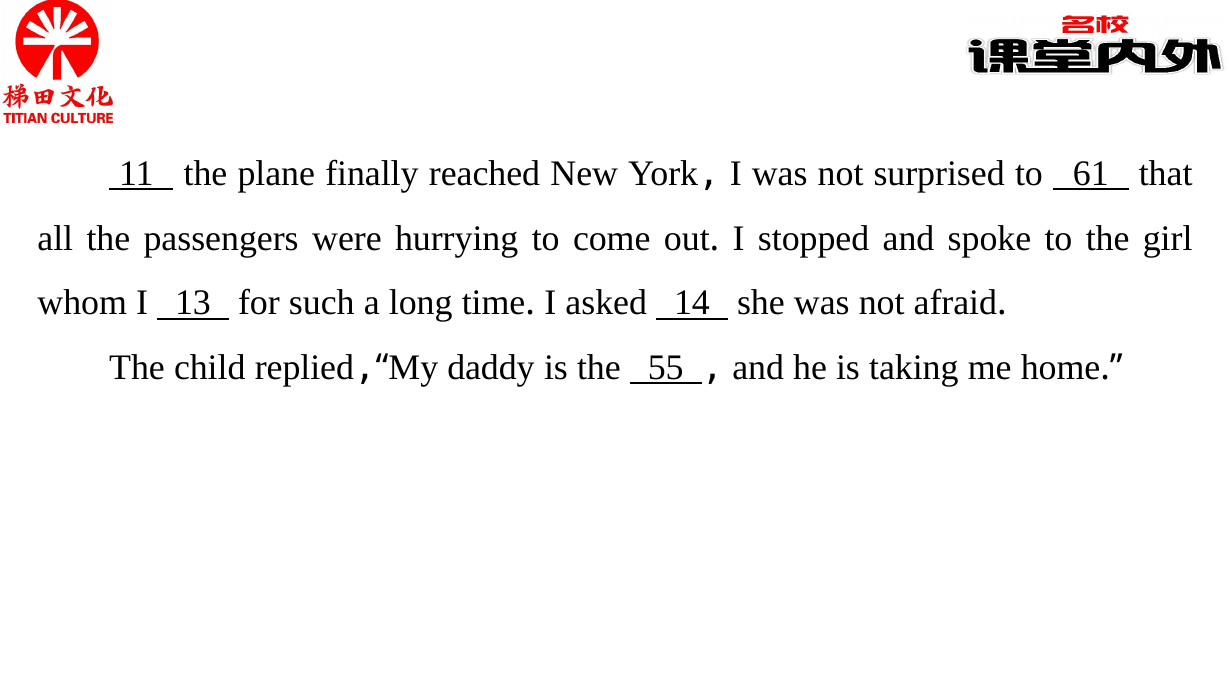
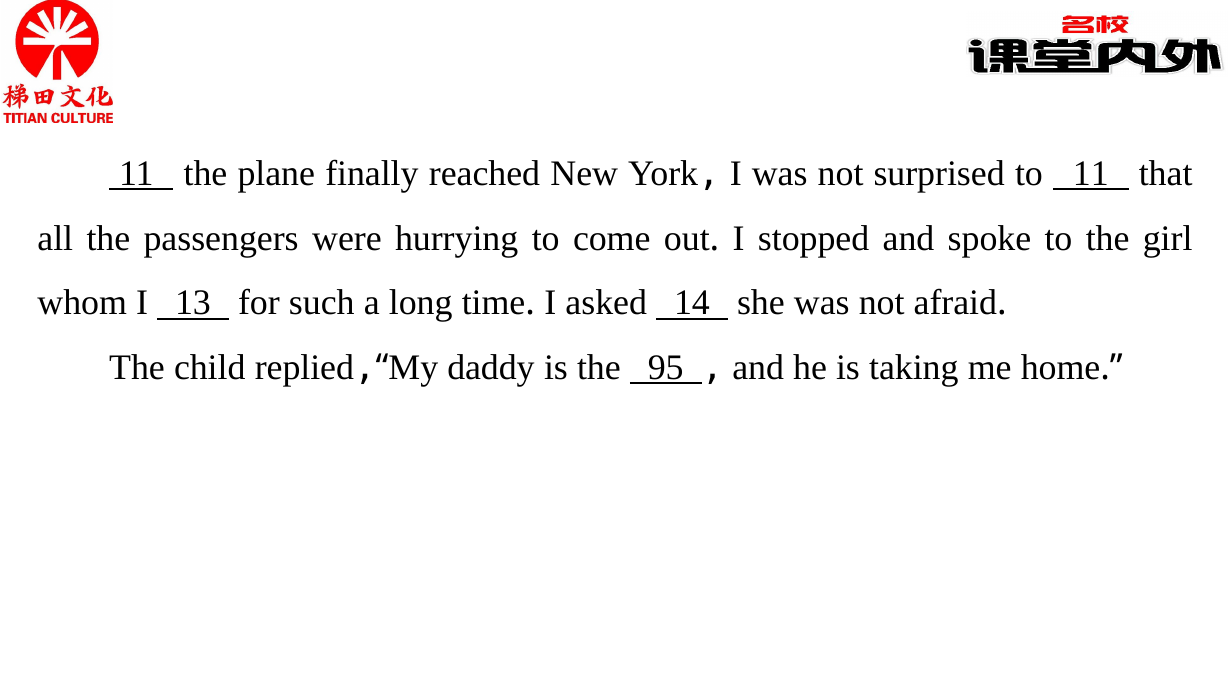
to 61: 61 -> 11
55: 55 -> 95
